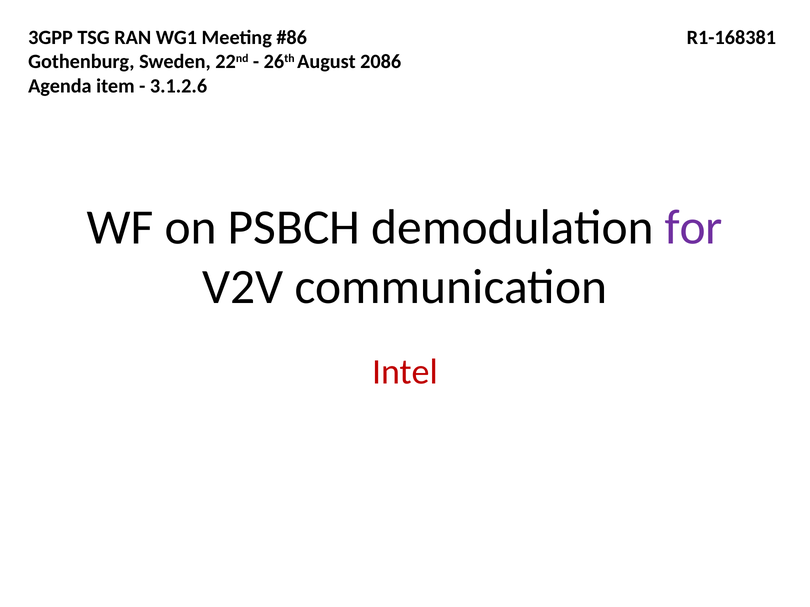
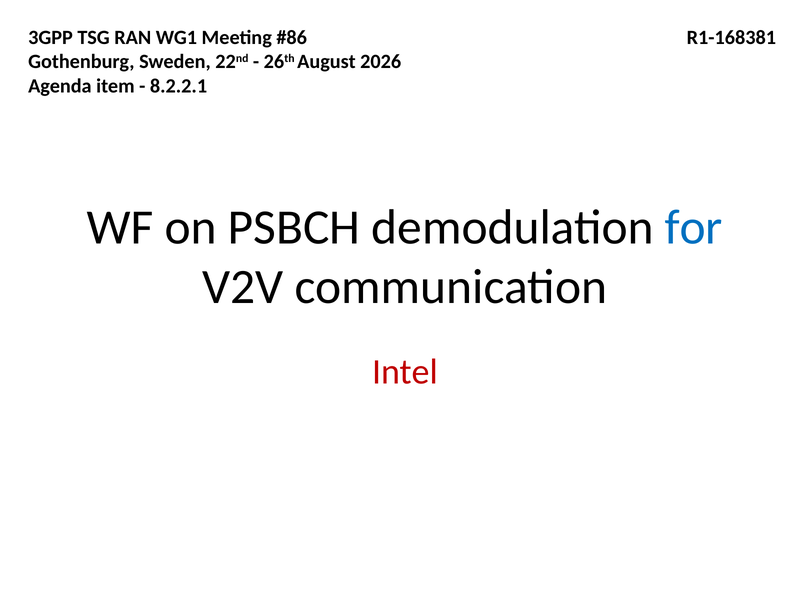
2086: 2086 -> 2026
3.1.2.6: 3.1.2.6 -> 8.2.2.1
for colour: purple -> blue
